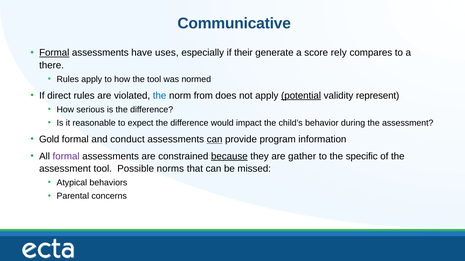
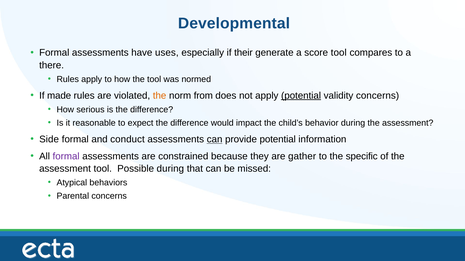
Communicative: Communicative -> Developmental
Formal at (54, 53) underline: present -> none
score rely: rely -> tool
direct: direct -> made
the at (160, 96) colour: blue -> orange
validity represent: represent -> concerns
Gold: Gold -> Side
provide program: program -> potential
because underline: present -> none
Possible norms: norms -> during
